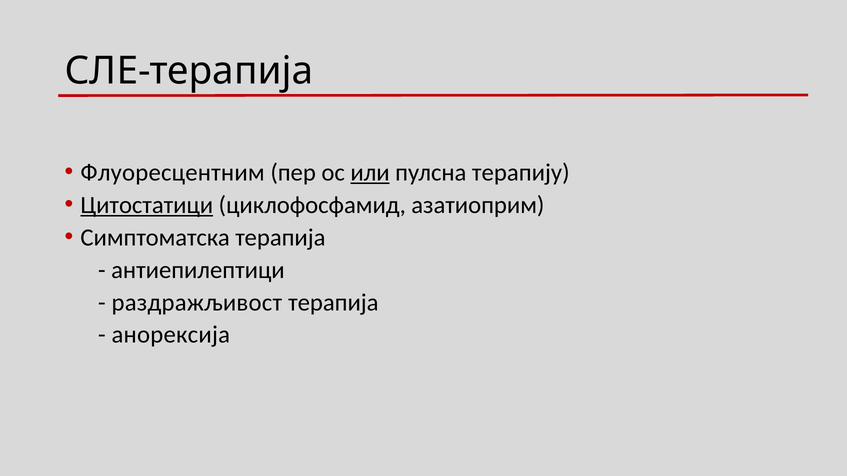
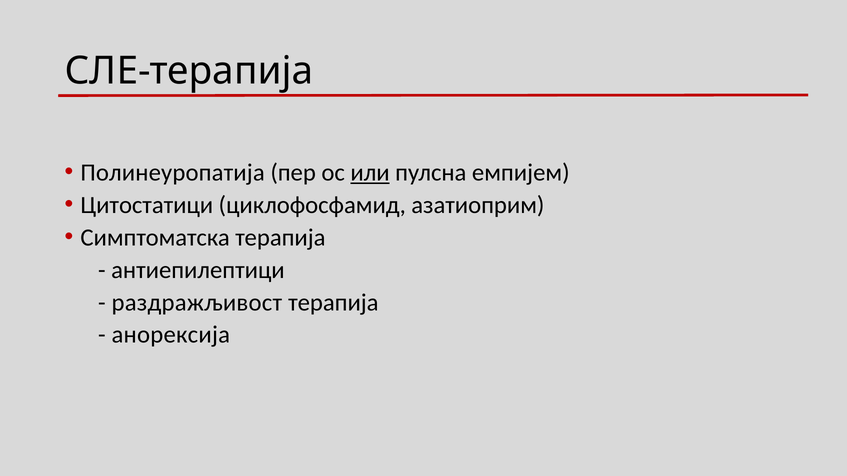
Флуоресцентним: Флуоресцентним -> Полинеуропатија
терапију: терапију -> емпијем
Цитостатици underline: present -> none
